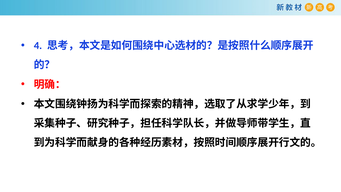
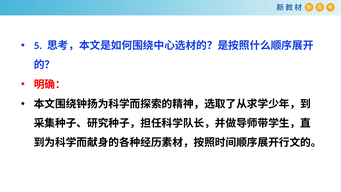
4: 4 -> 5
